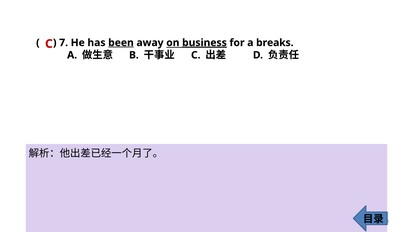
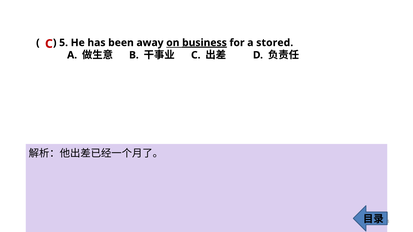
7: 7 -> 5
been underline: present -> none
breaks: breaks -> stored
